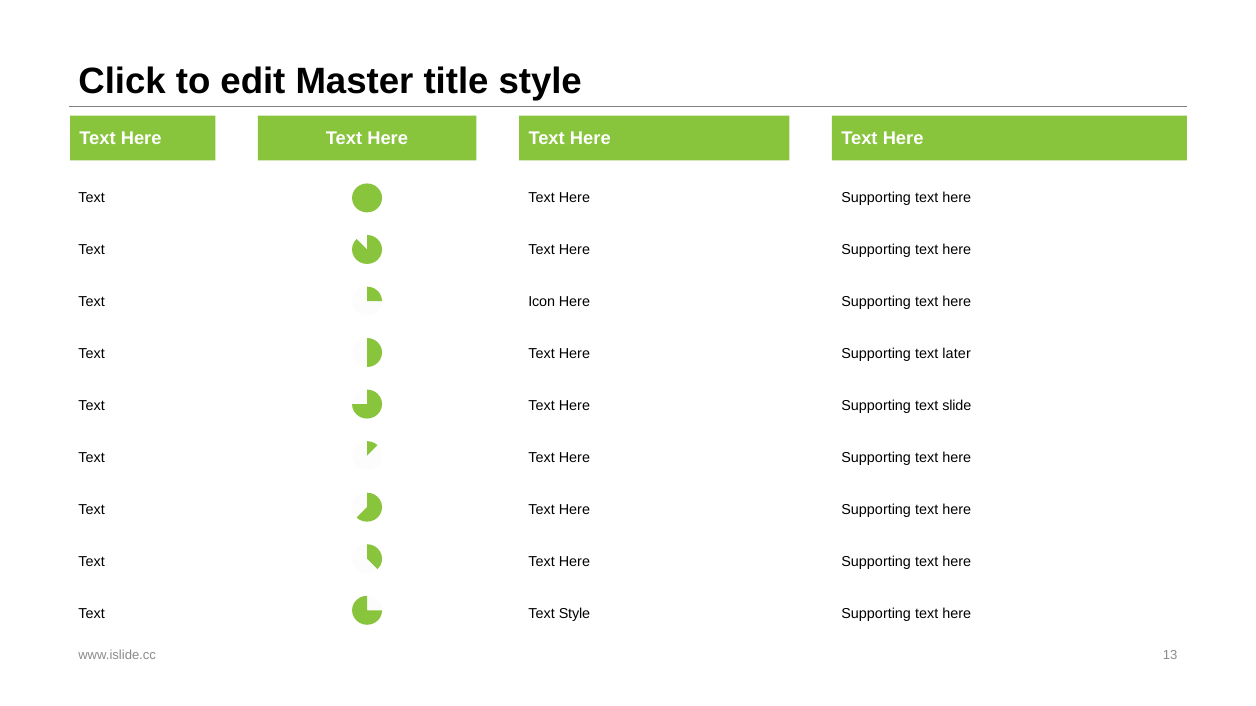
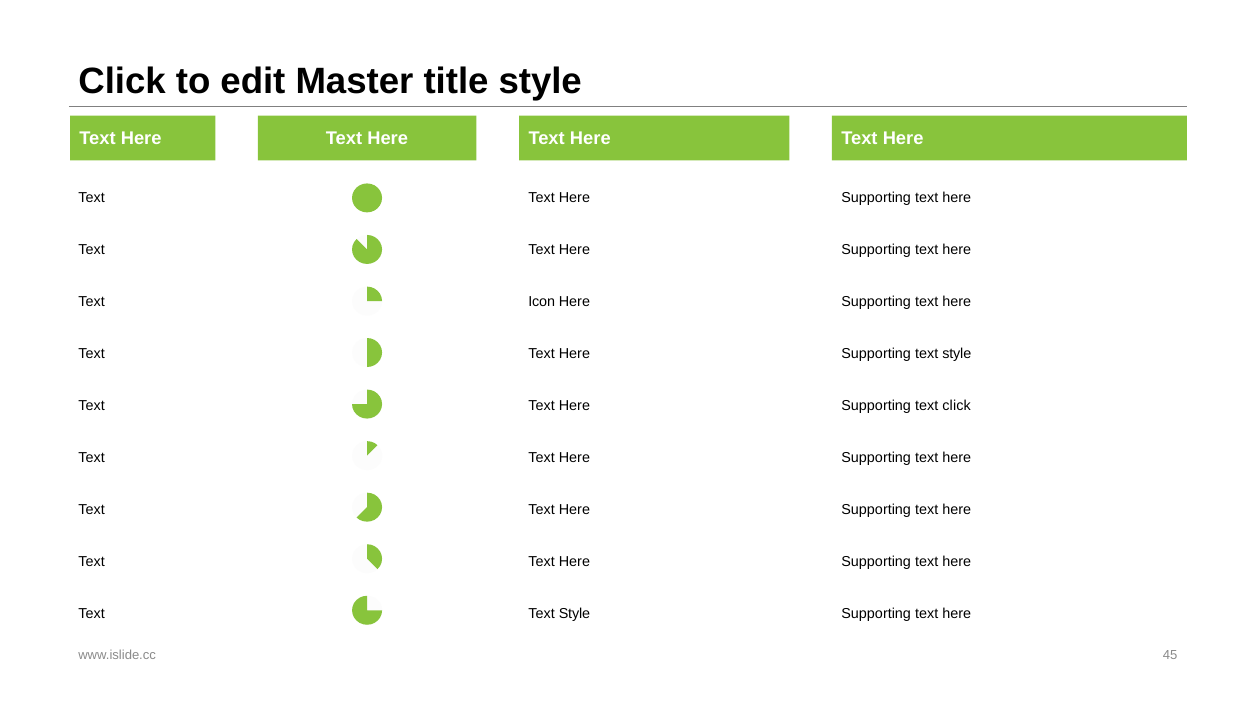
Supporting text later: later -> style
text slide: slide -> click
13: 13 -> 45
